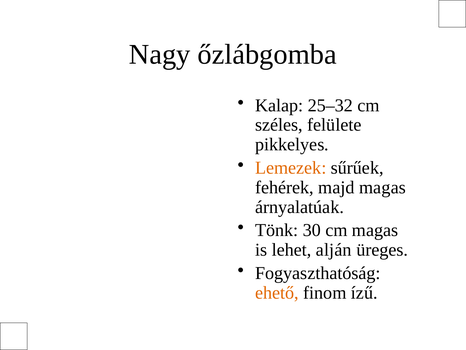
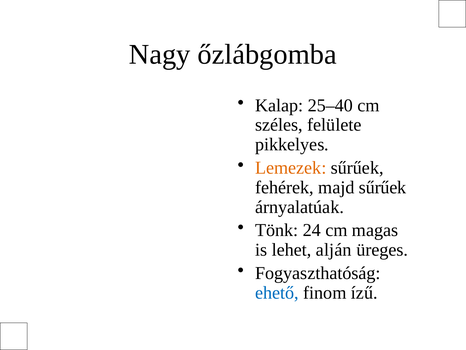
25–32: 25–32 -> 25–40
majd magas: magas -> sűrűek
30: 30 -> 24
ehető colour: orange -> blue
